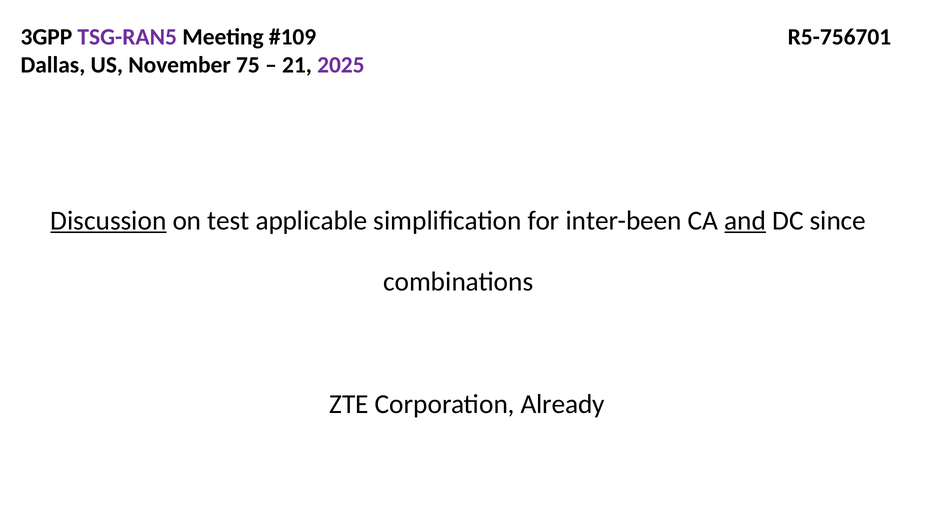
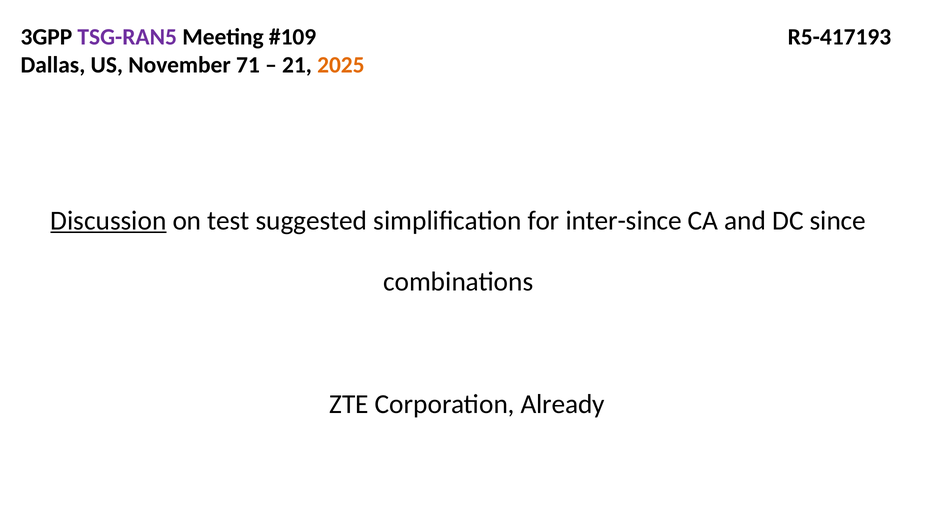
R5-756701: R5-756701 -> R5-417193
75: 75 -> 71
2025 colour: purple -> orange
applicable: applicable -> suggested
inter-been: inter-been -> inter-since
and underline: present -> none
